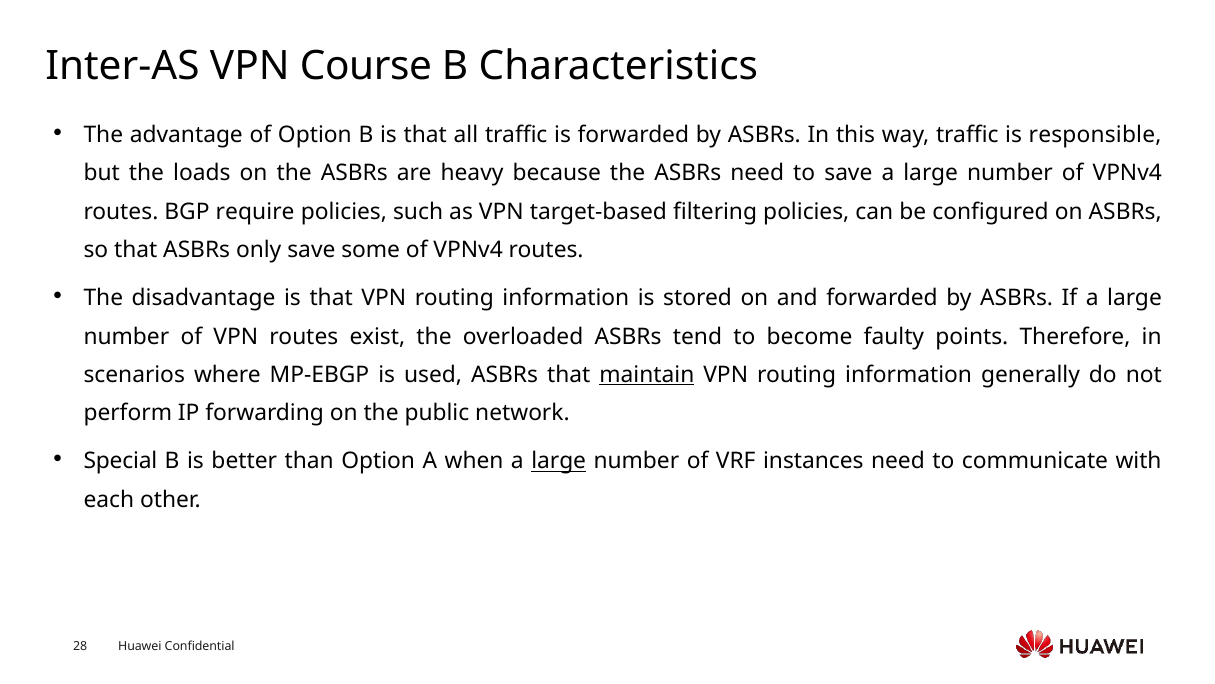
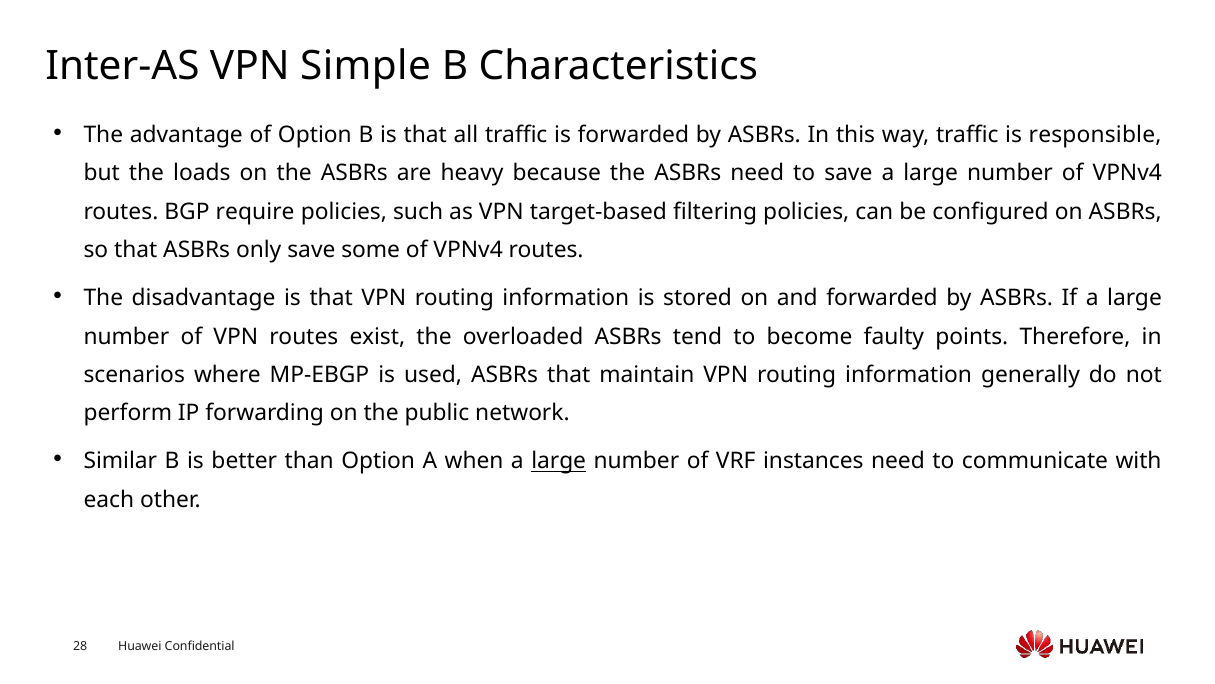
Course: Course -> Simple
maintain underline: present -> none
Special: Special -> Similar
